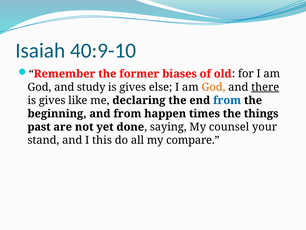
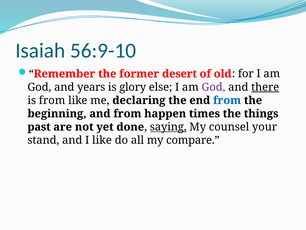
40:9-10: 40:9-10 -> 56:9-10
biases: biases -> desert
study: study -> years
gives at (133, 87): gives -> glory
God at (213, 87) colour: orange -> purple
gives at (52, 100): gives -> from
saying underline: none -> present
I this: this -> like
